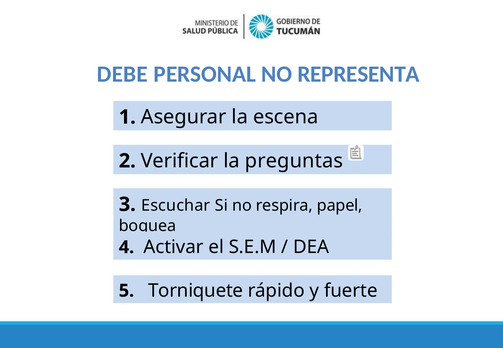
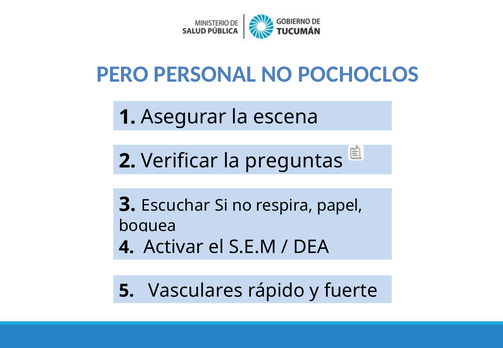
DEBE: DEBE -> PERO
REPRESENTA: REPRESENTA -> POCHOCLOS
Torniquete: Torniquete -> Vasculares
